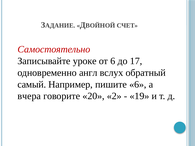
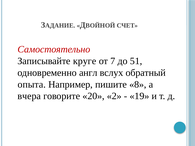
уроке: уроке -> круге
от 6: 6 -> 7
17: 17 -> 51
самый: самый -> опыта
пишите 6: 6 -> 8
